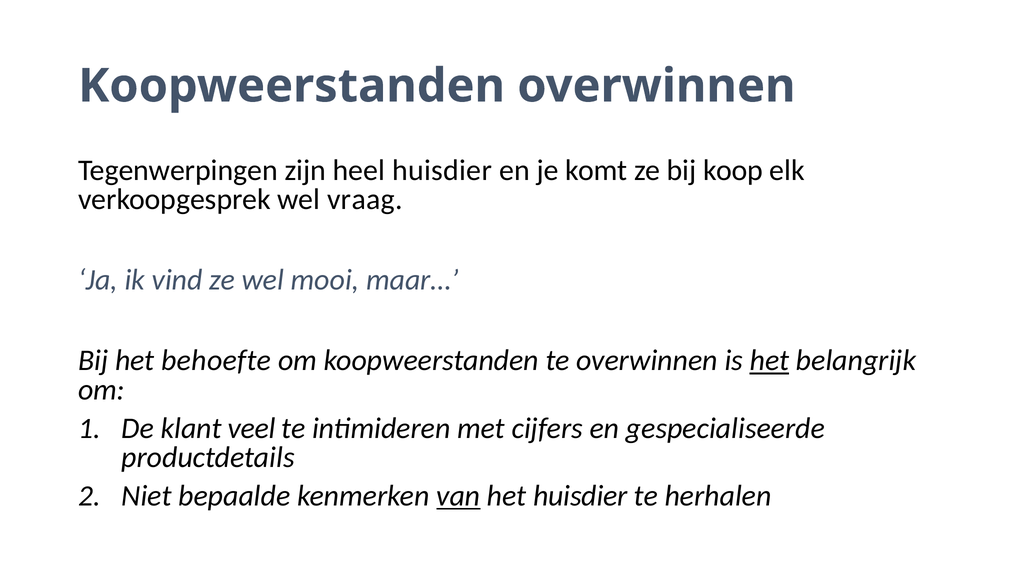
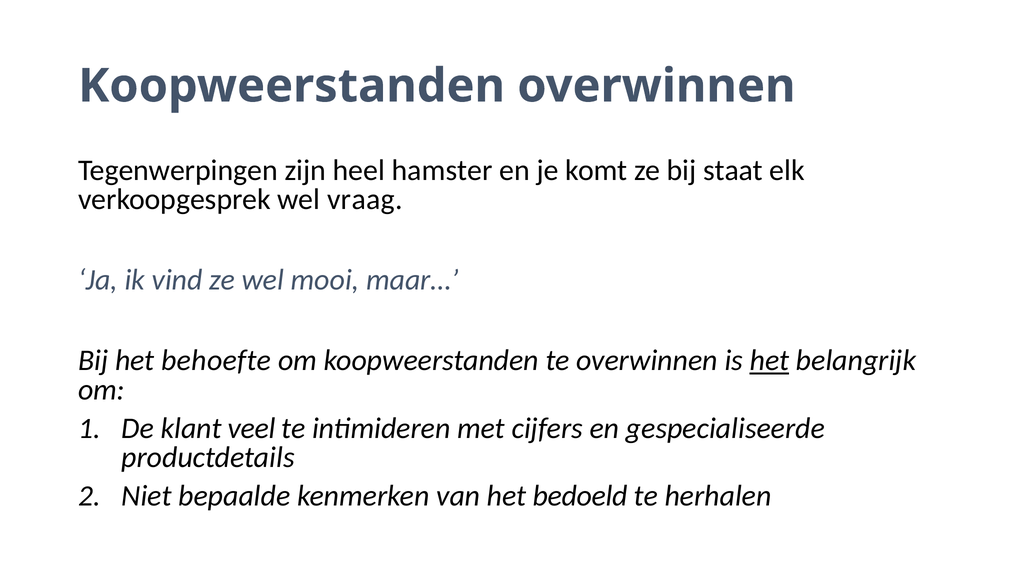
heel huisdier: huisdier -> hamster
koop: koop -> staat
van underline: present -> none
het huisdier: huisdier -> bedoeld
